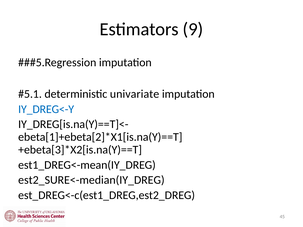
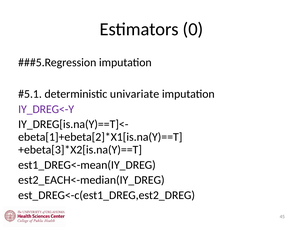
9: 9 -> 0
IY_DREG<-Y colour: blue -> purple
est2_SURE<-median(IY_DREG: est2_SURE<-median(IY_DREG -> est2_EACH<-median(IY_DREG
